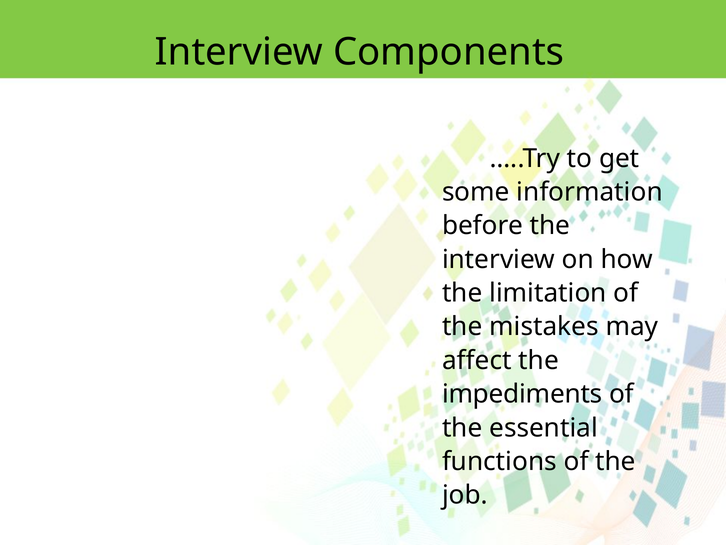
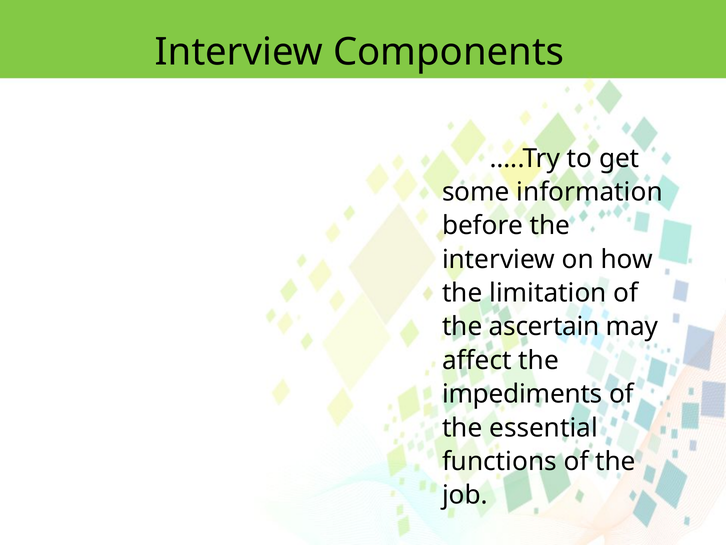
mistakes: mistakes -> ascertain
